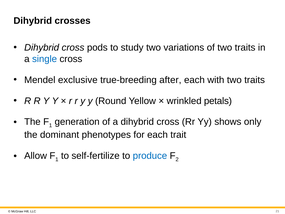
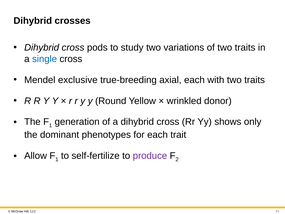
after: after -> axial
petals: petals -> donor
produce colour: blue -> purple
